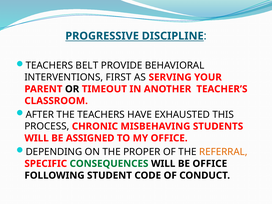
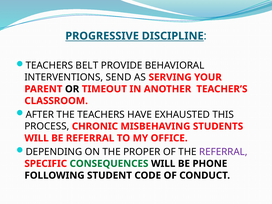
FIRST: FIRST -> SEND
BE ASSIGNED: ASSIGNED -> REFERRAL
REFERRAL at (223, 152) colour: orange -> purple
BE OFFICE: OFFICE -> PHONE
